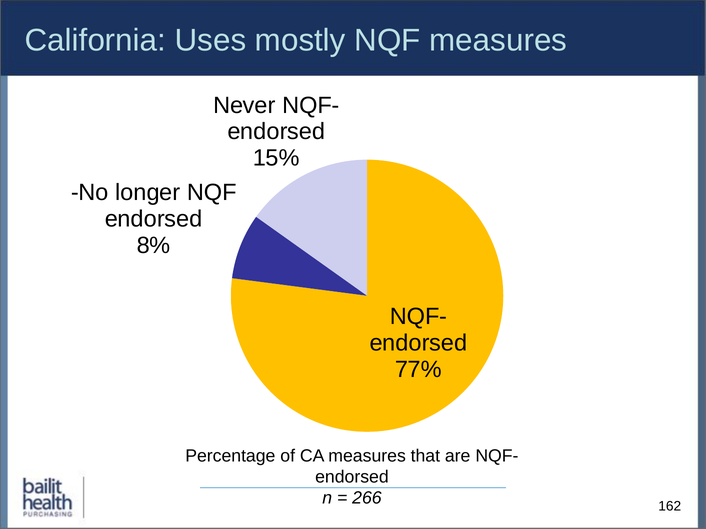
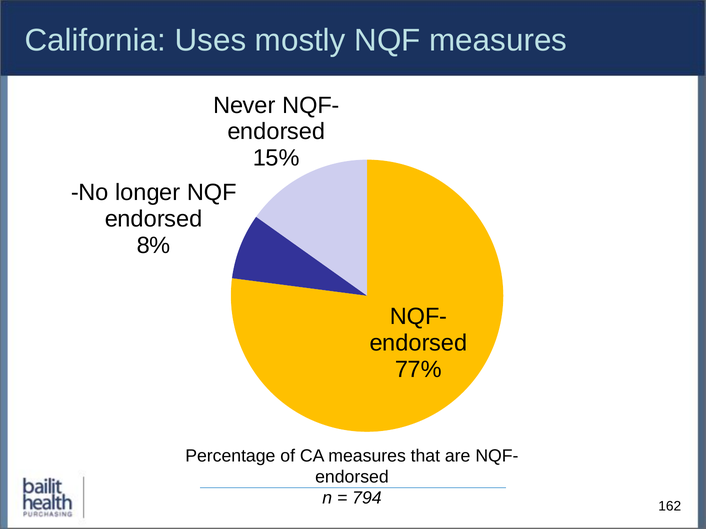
266: 266 -> 794
